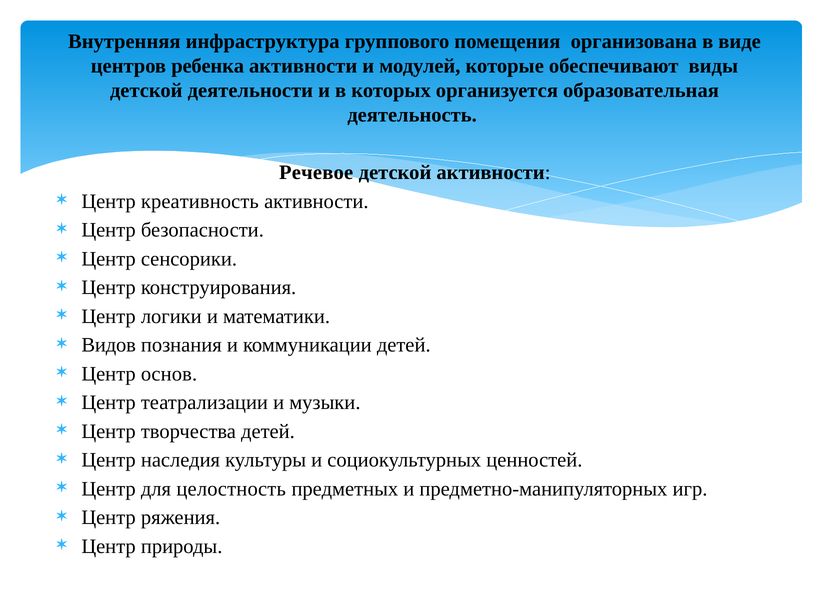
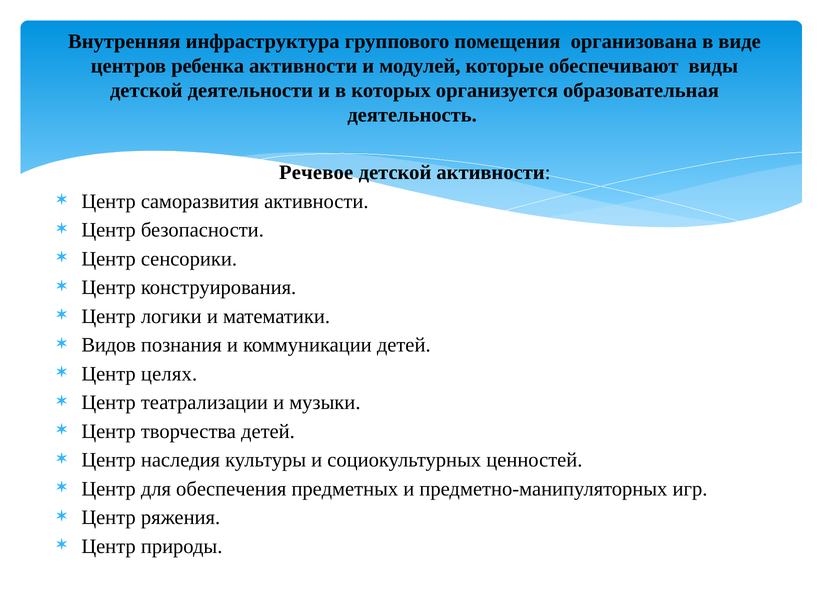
креативность: креативность -> саморазвития
основ: основ -> целях
целостность: целостность -> обеспечения
